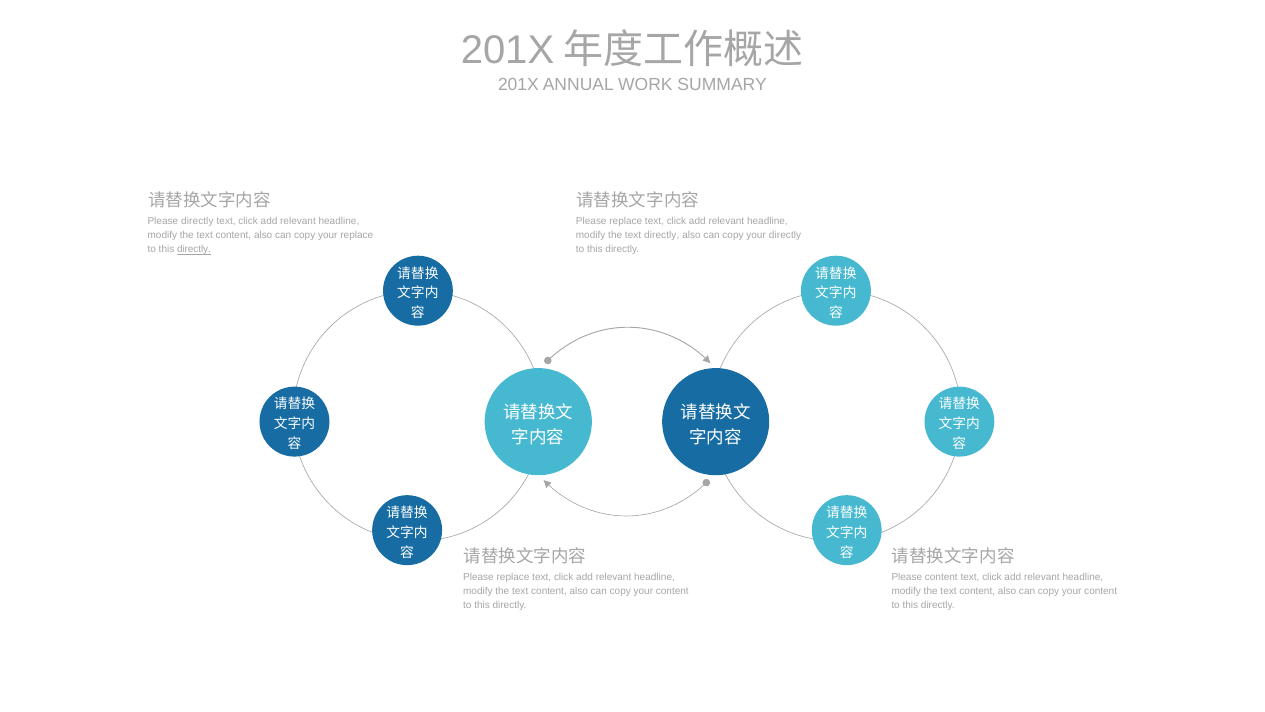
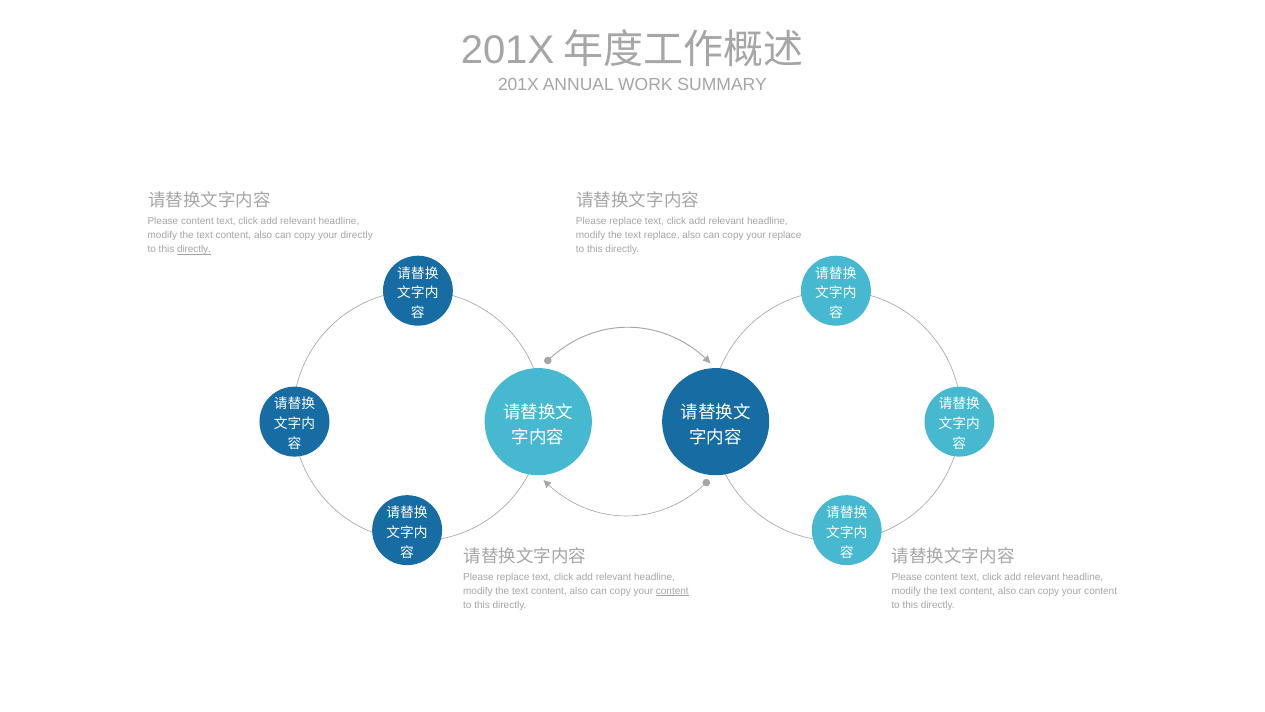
directly at (197, 221): directly -> content
your replace: replace -> directly
text directly: directly -> replace
your directly: directly -> replace
content at (672, 591) underline: none -> present
